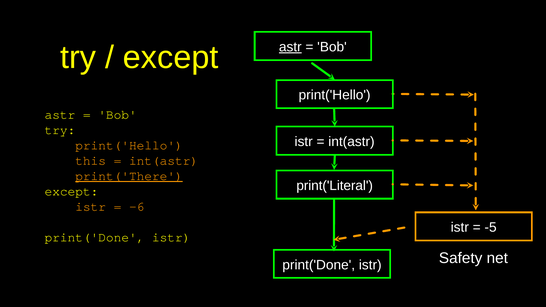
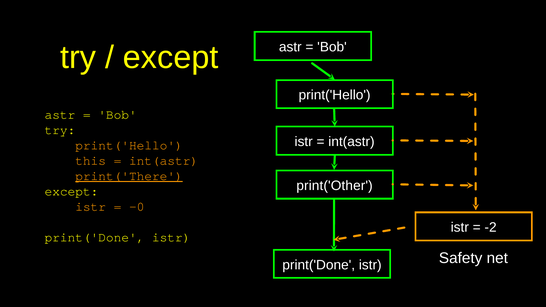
astr at (290, 47) underline: present -> none
print('Literal: print('Literal -> print('Other
-6: -6 -> -0
-5: -5 -> -2
